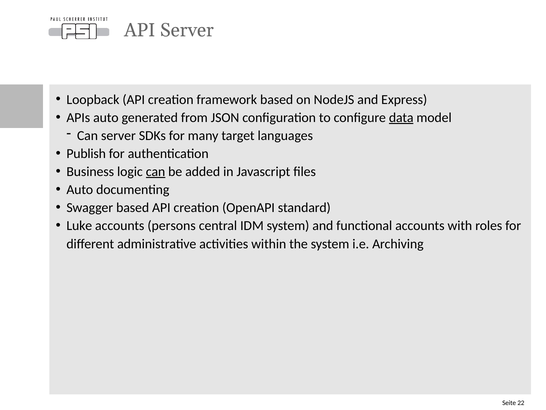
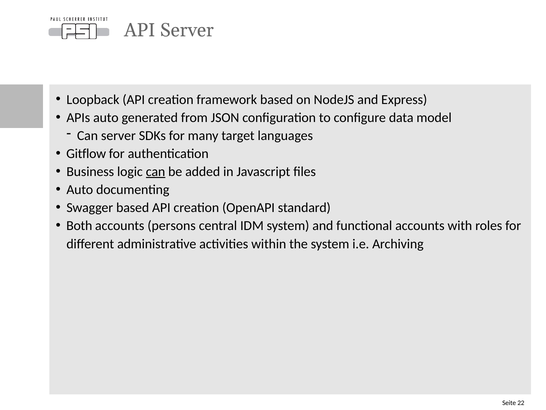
data underline: present -> none
Publish: Publish -> Gitflow
Luke: Luke -> Both
